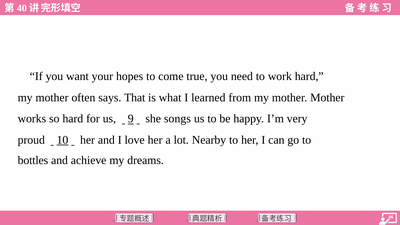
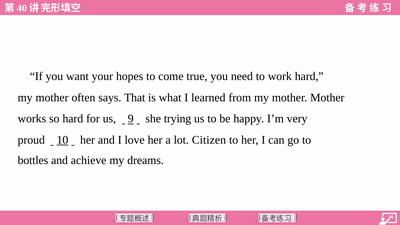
songs: songs -> trying
Nearby: Nearby -> Citizen
